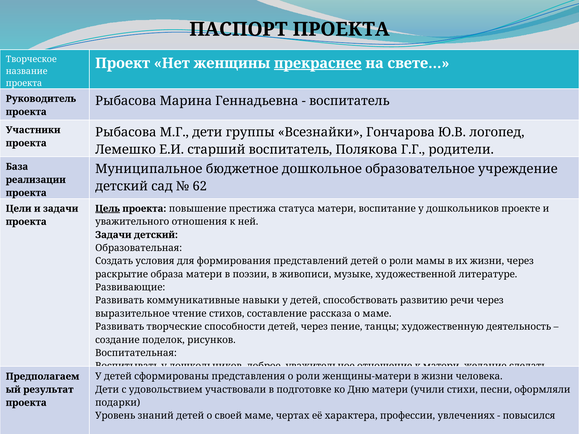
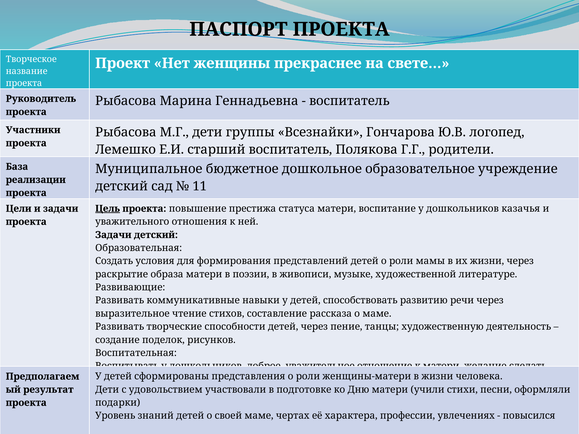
прекраснее underline: present -> none
62: 62 -> 11
проекте: проекте -> казачья
